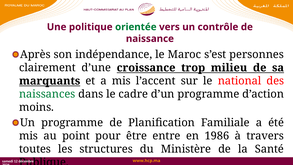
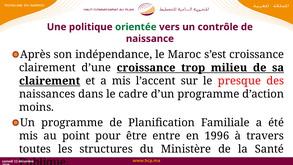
s’est personnes: personnes -> croissance
marquants at (50, 81): marquants -> clairement
national: national -> presque
naissances colour: green -> black
1986: 1986 -> 1996
